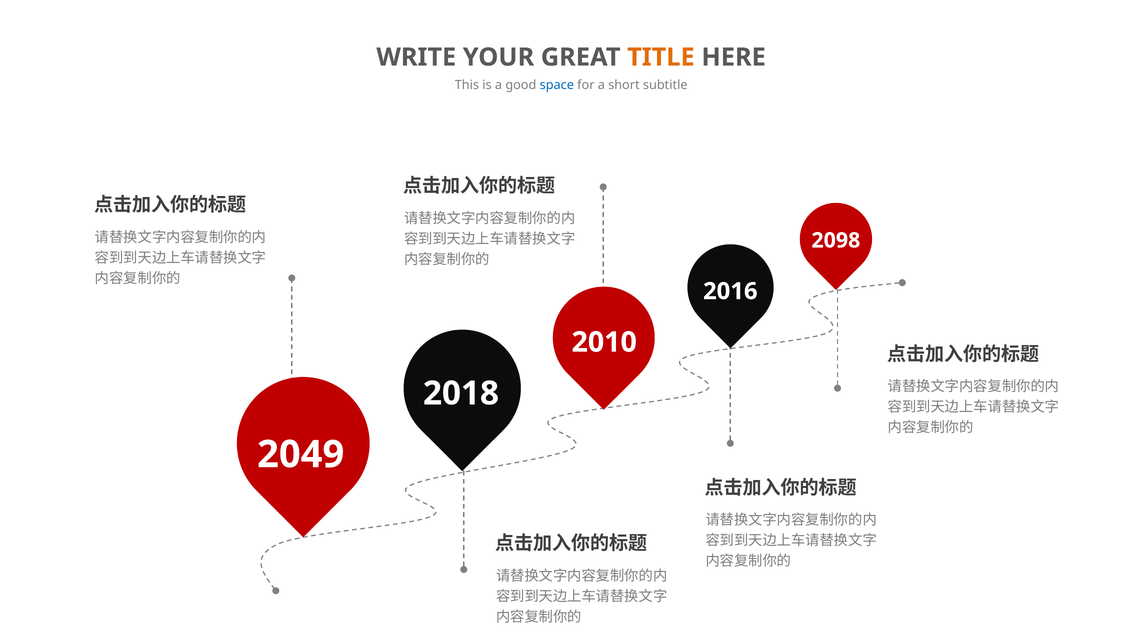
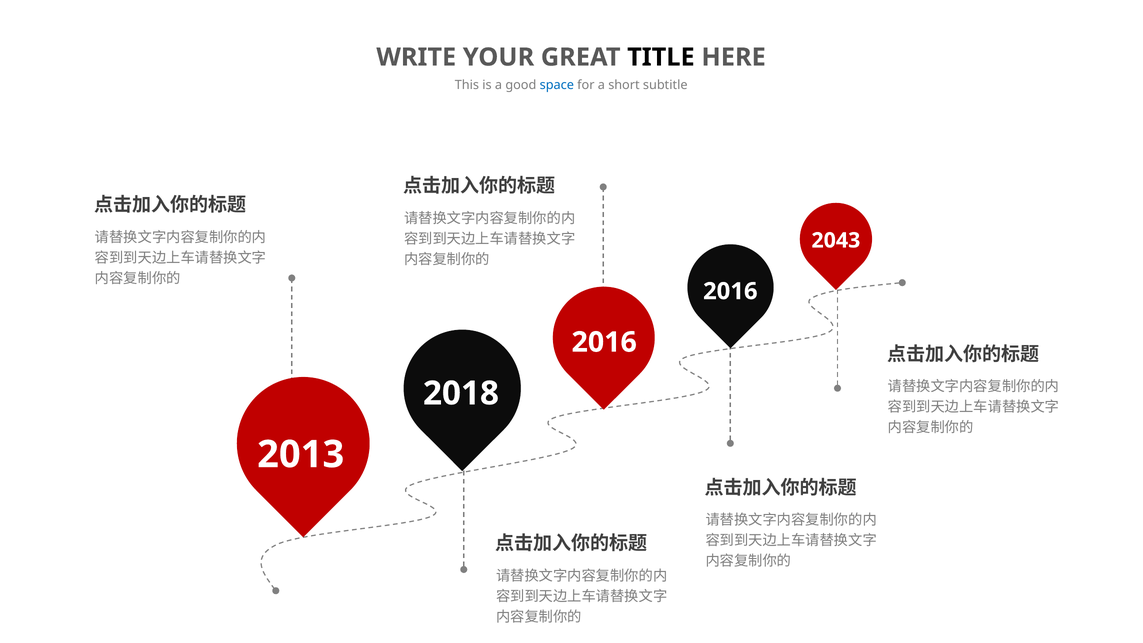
TITLE colour: orange -> black
2098: 2098 -> 2043
2010 at (604, 342): 2010 -> 2016
2049: 2049 -> 2013
